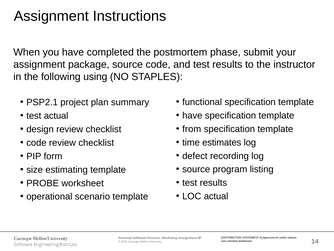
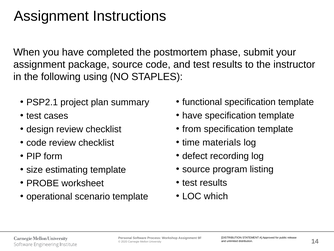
test actual: actual -> cases
estimates: estimates -> materials
LOC actual: actual -> which
